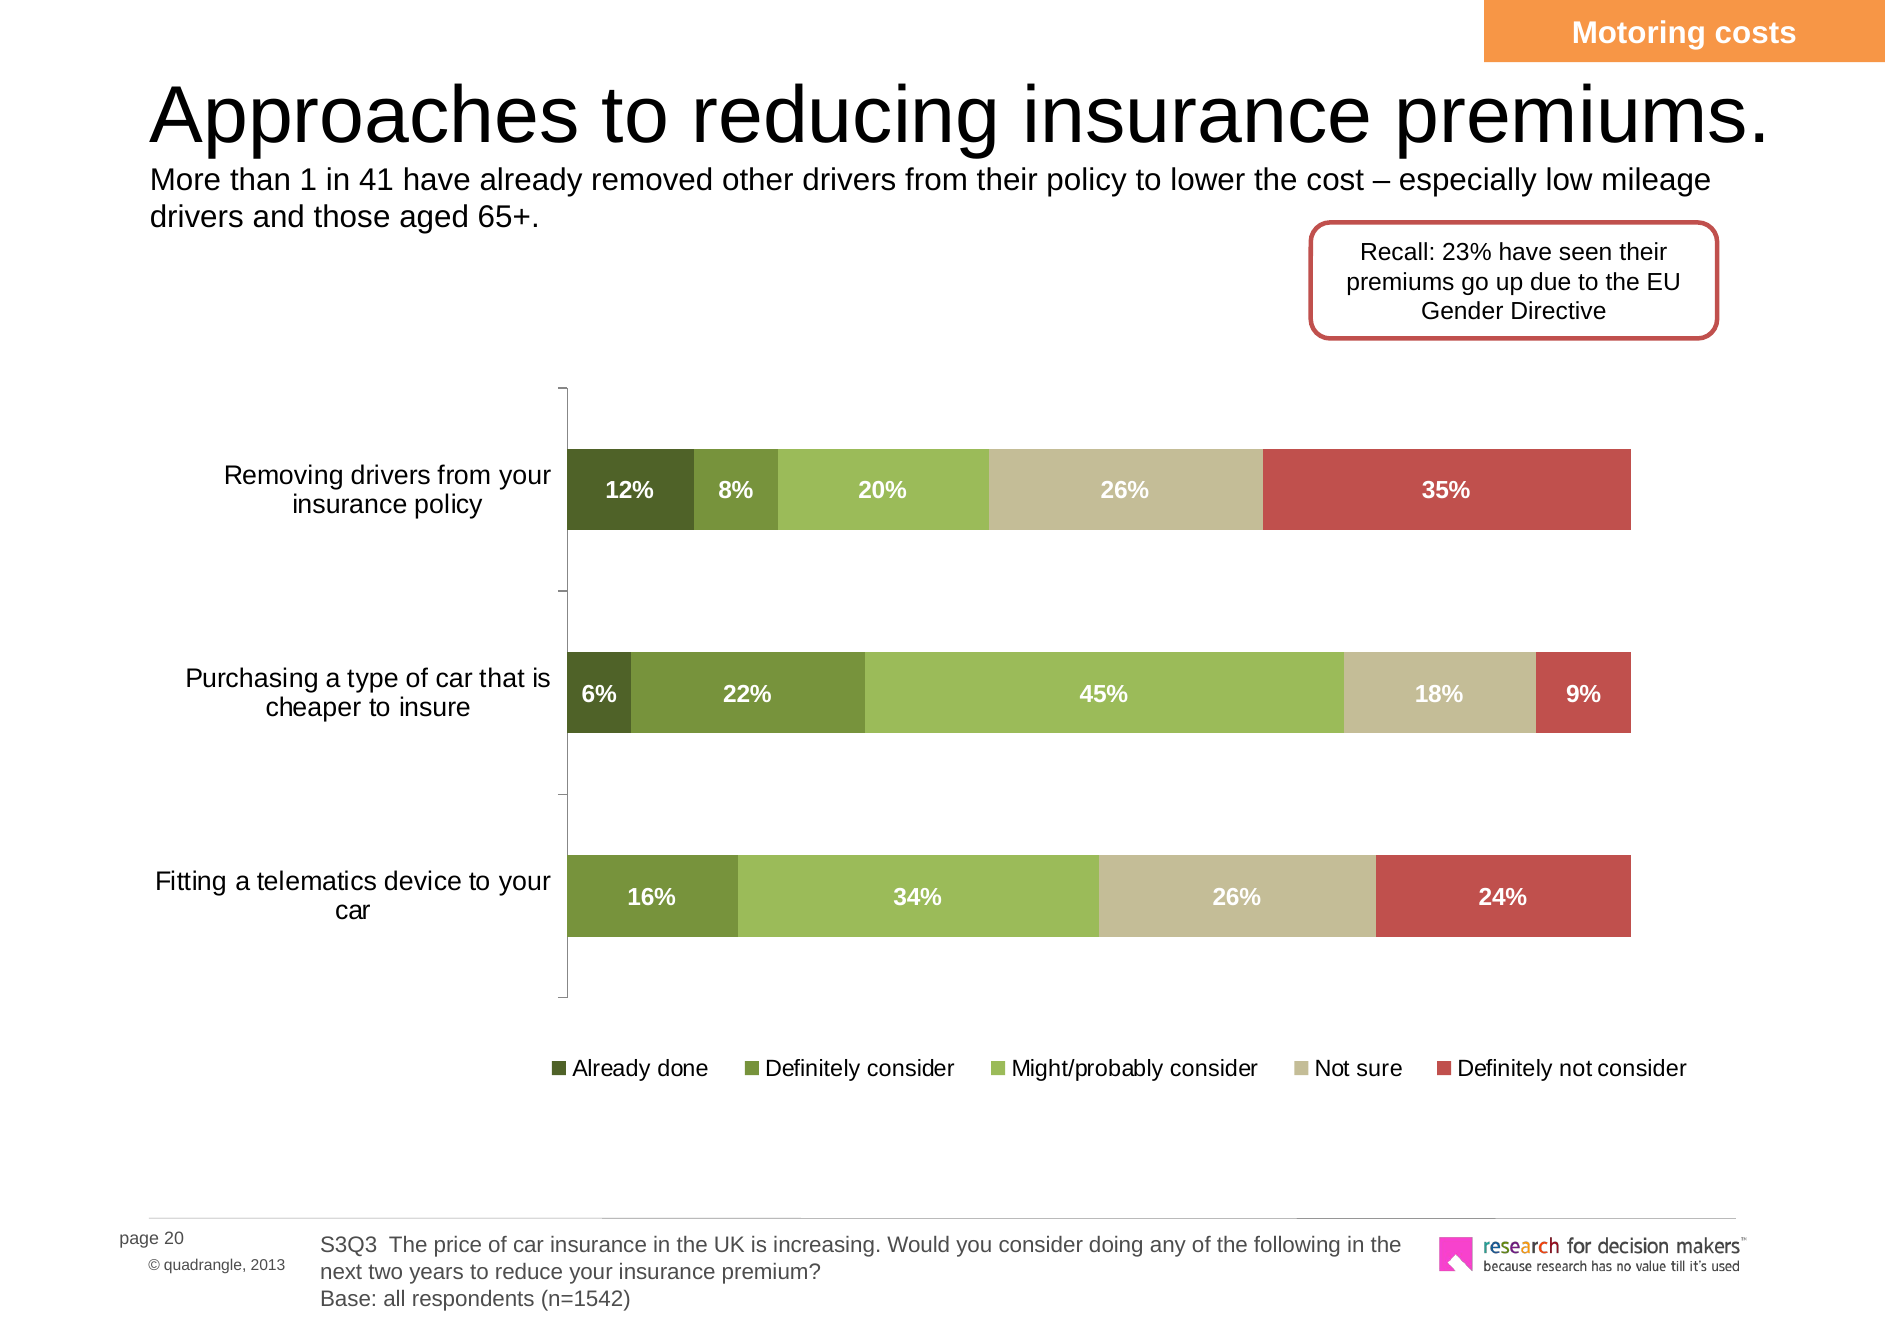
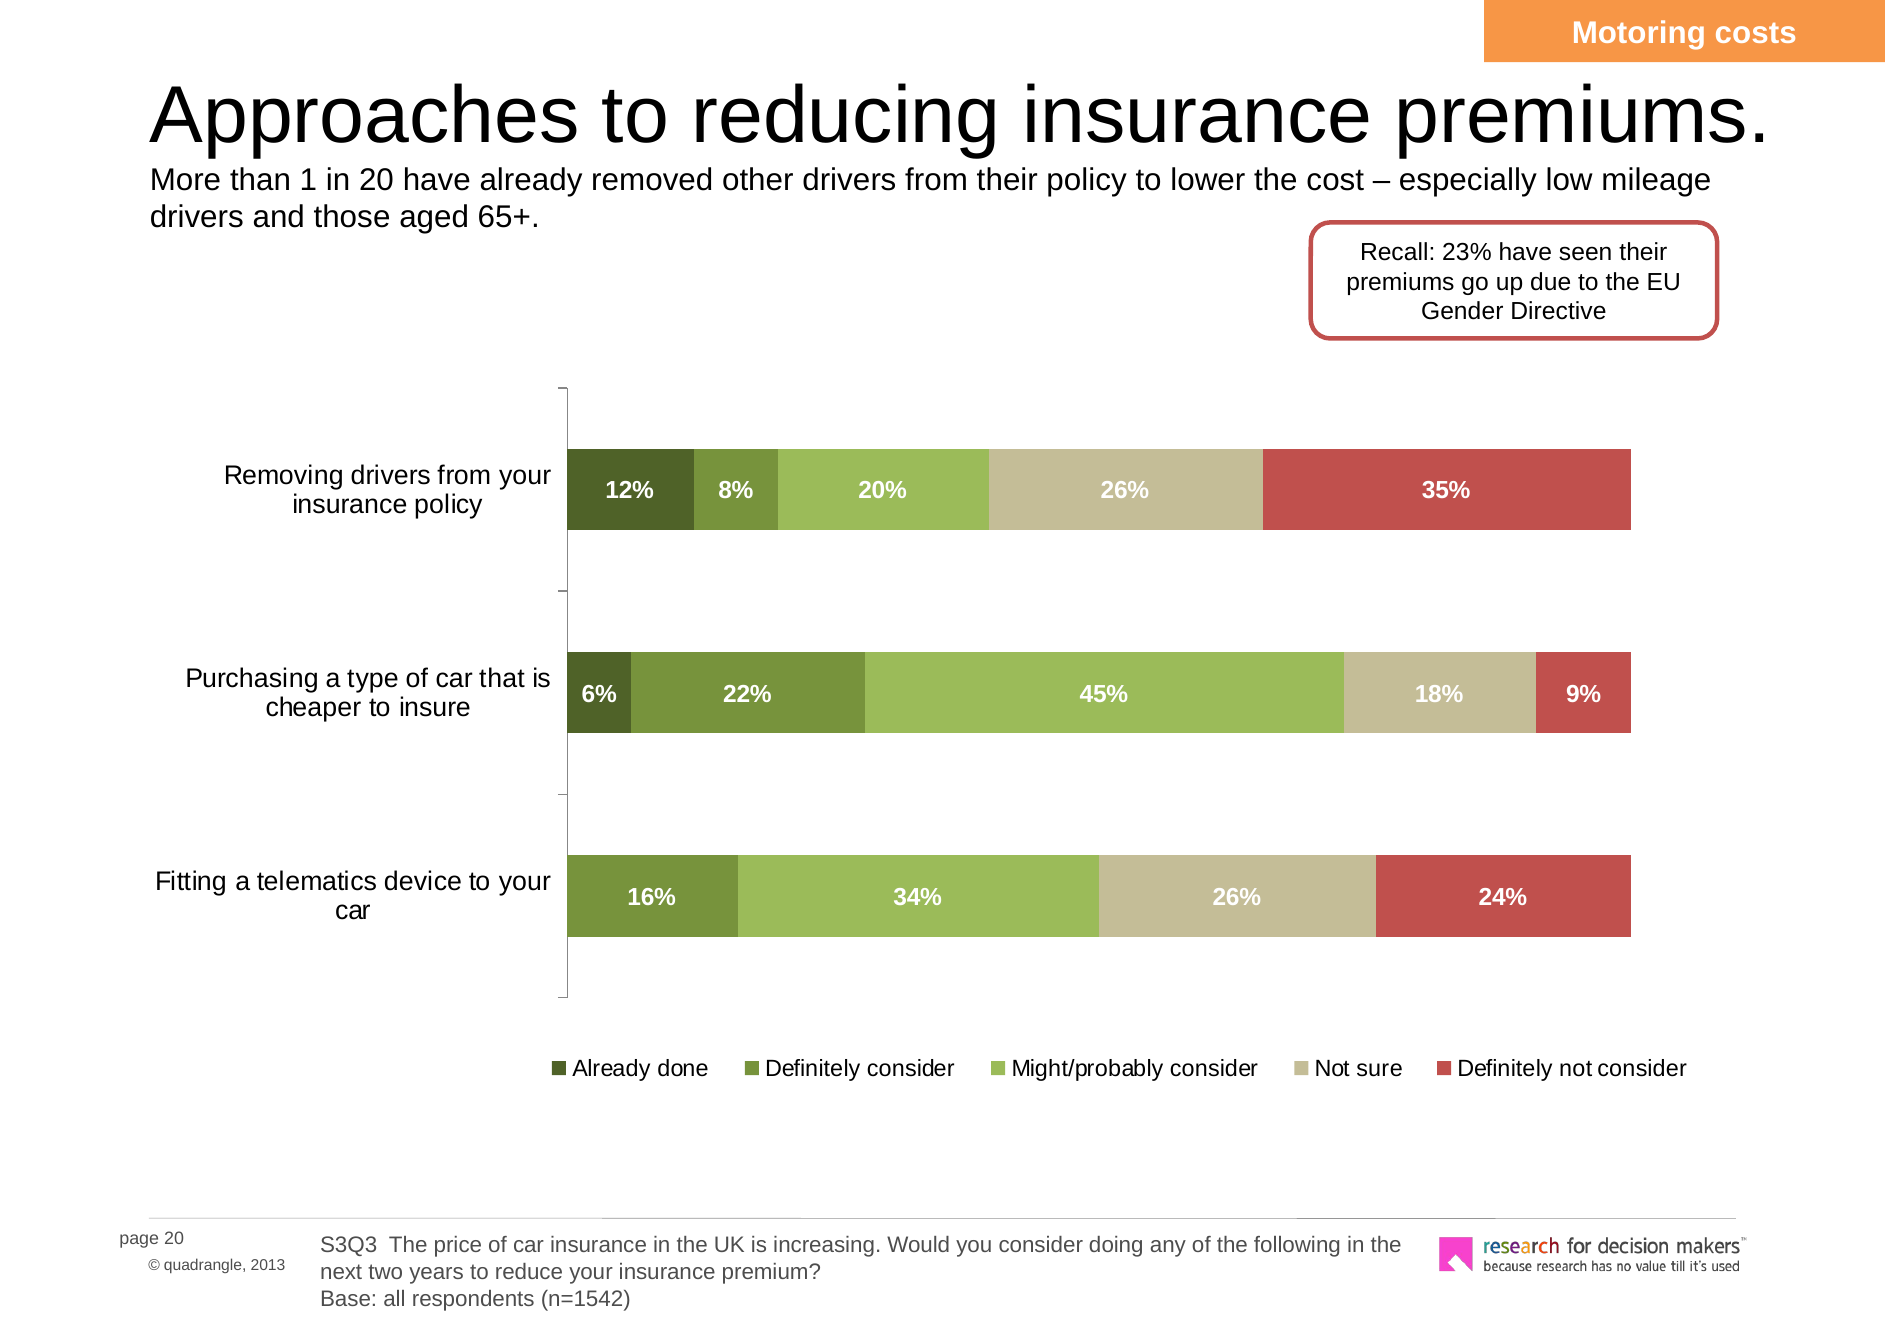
in 41: 41 -> 20
